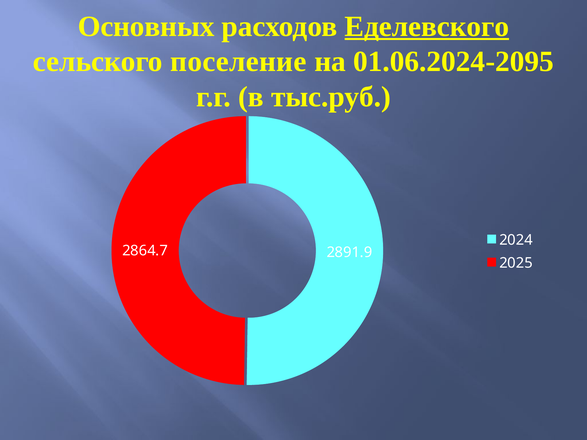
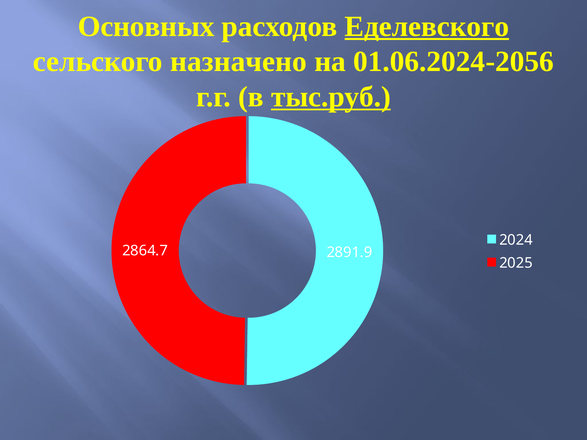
поселение: поселение -> назначено
01.06.2024-2095: 01.06.2024-2095 -> 01.06.2024-2056
тыс.руб underline: none -> present
